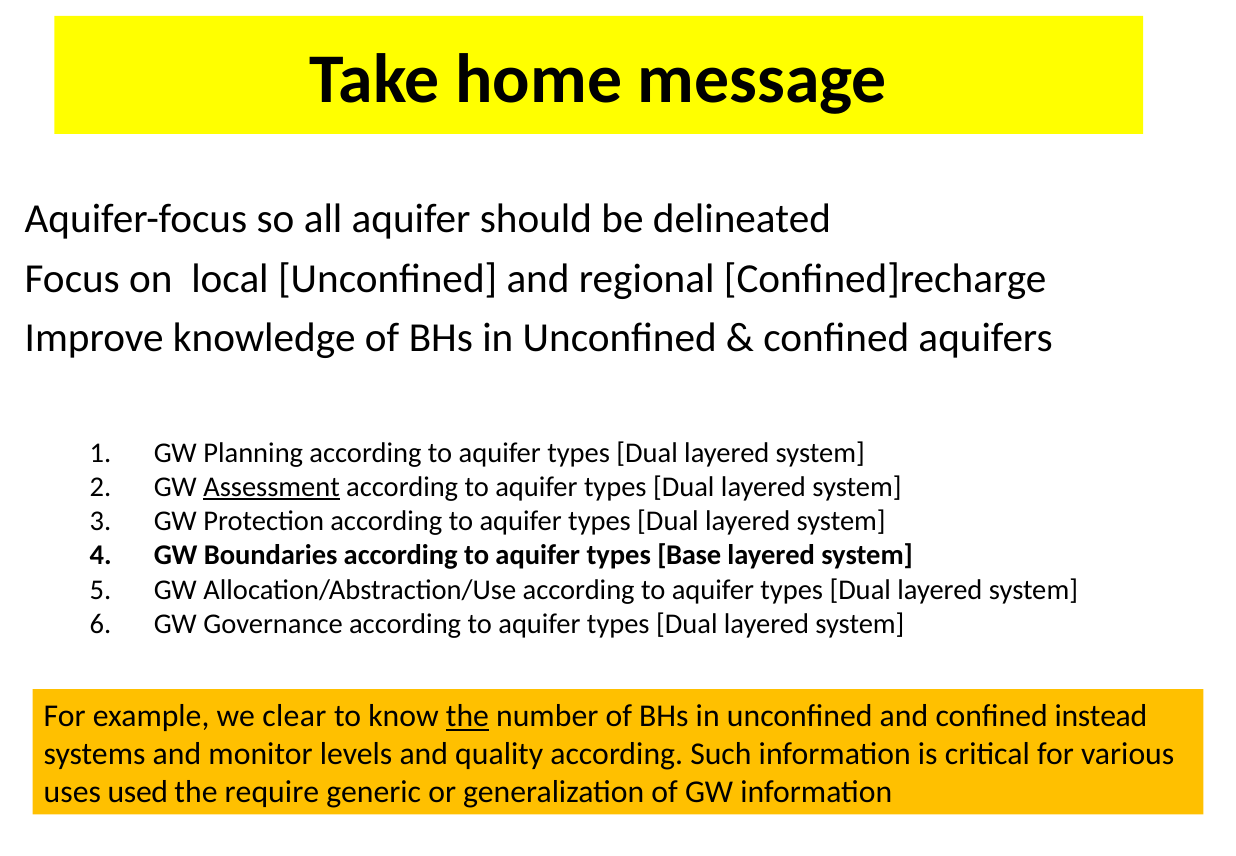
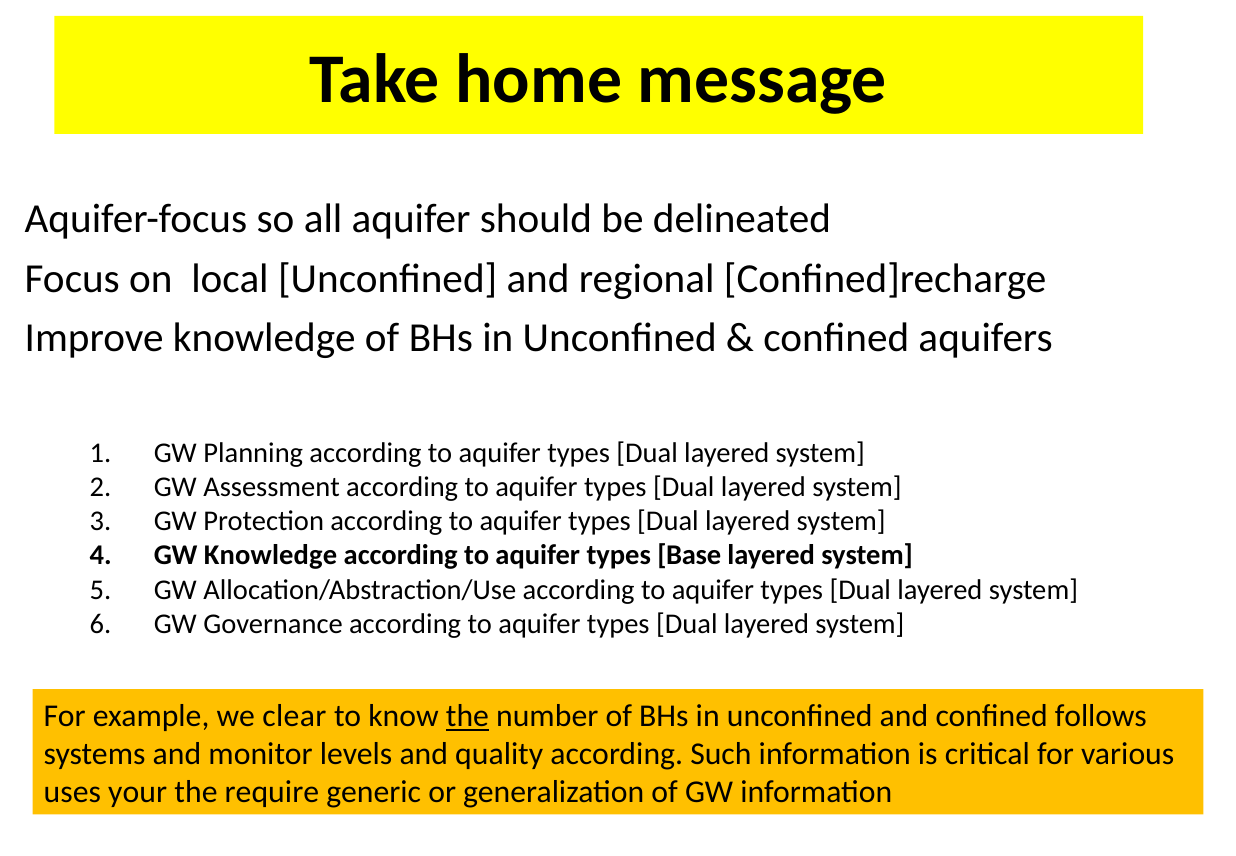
Assessment underline: present -> none
GW Boundaries: Boundaries -> Knowledge
instead: instead -> follows
used: used -> your
